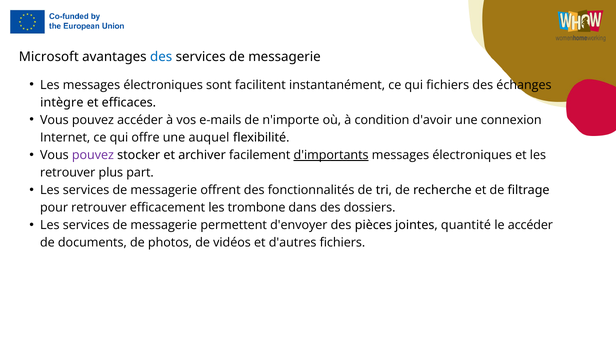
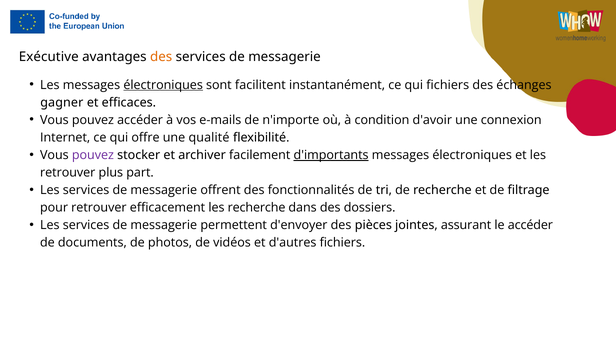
Microsoft: Microsoft -> Exécutive
des at (161, 57) colour: blue -> orange
électroniques at (163, 85) underline: none -> present
intègre: intègre -> gagner
auquel: auquel -> qualité
les trombone: trombone -> recherche
quantité: quantité -> assurant
